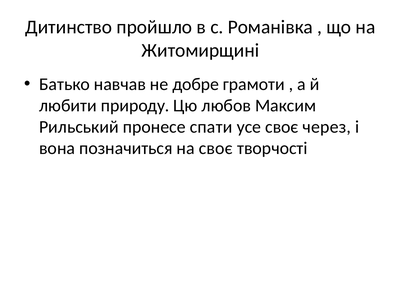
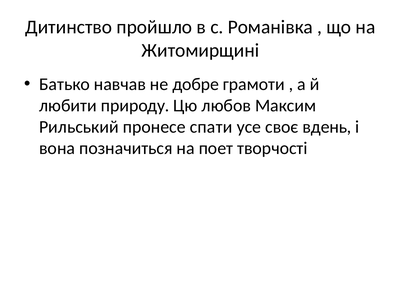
через: через -> вдень
на своє: своє -> поет
